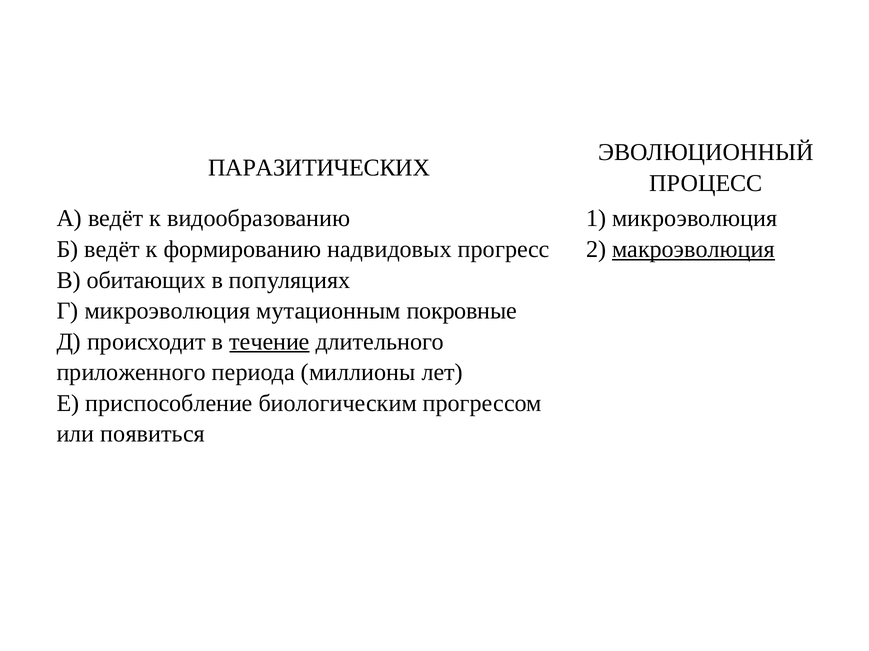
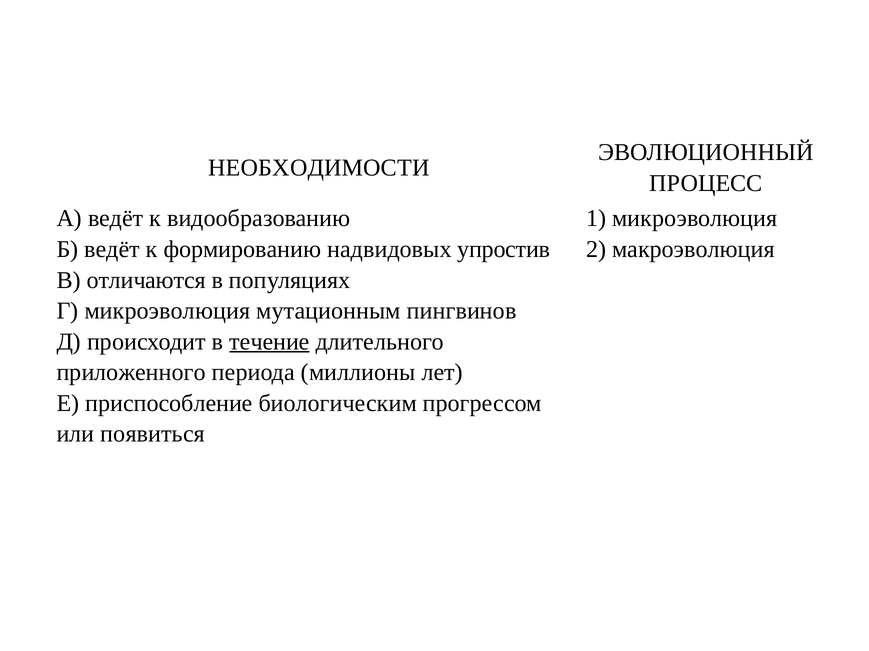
ПАРАЗИТИЧЕСКИХ: ПАРАЗИТИЧЕСКИХ -> НЕОБХОДИМОСТИ
прогресс: прогресс -> упростив
макроэволюция underline: present -> none
обитающих: обитающих -> отличаются
покровные: покровные -> пингвинов
